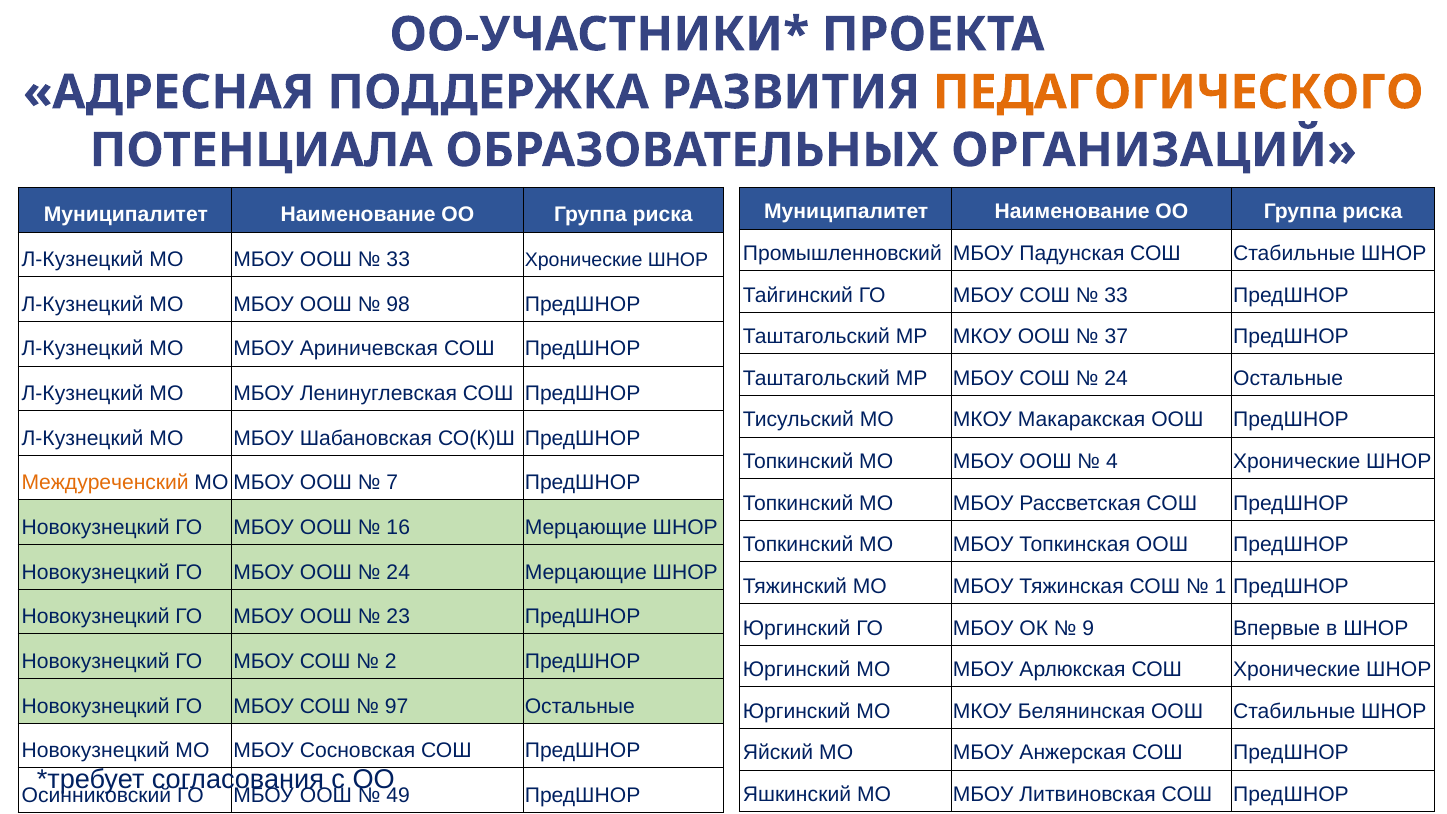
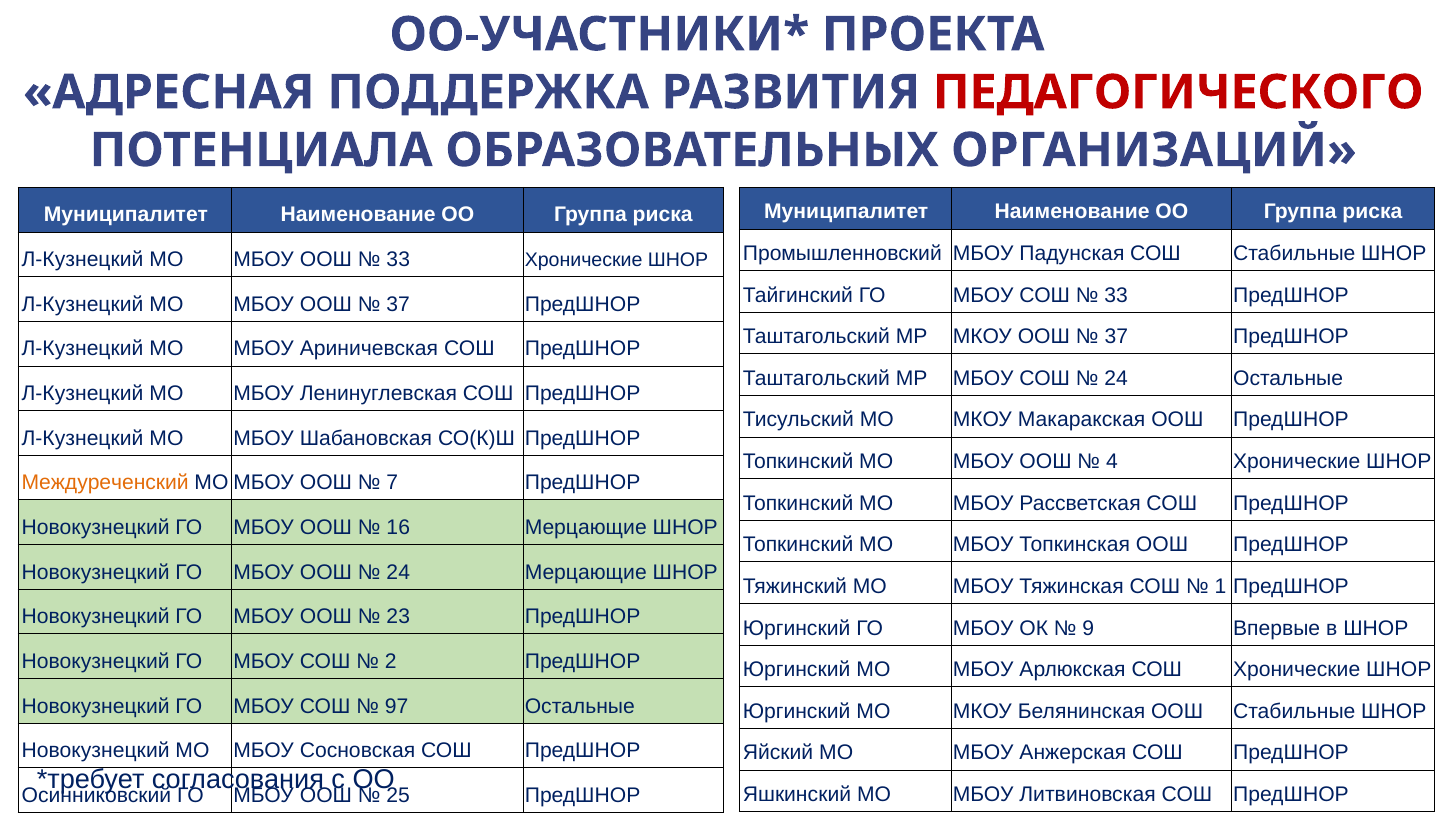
ПЕДАГОГИЧЕСКОГО colour: orange -> red
98 at (398, 304): 98 -> 37
49: 49 -> 25
